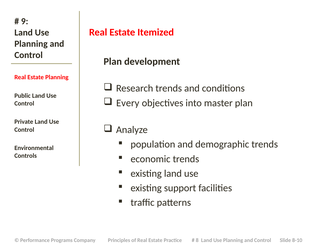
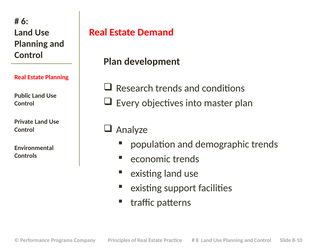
9: 9 -> 6
Itemized: Itemized -> Demand
